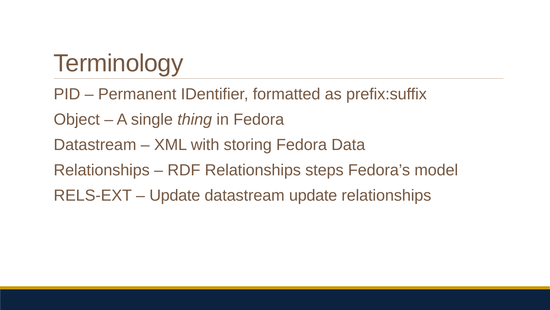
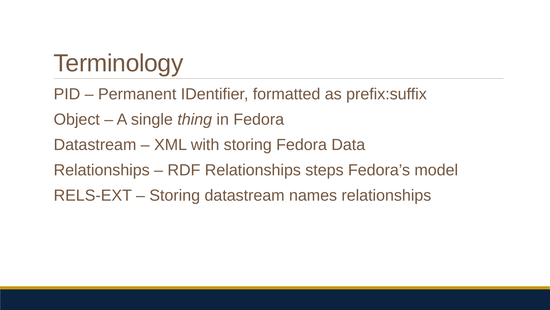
Update at (175, 195): Update -> Storing
datastream update: update -> names
